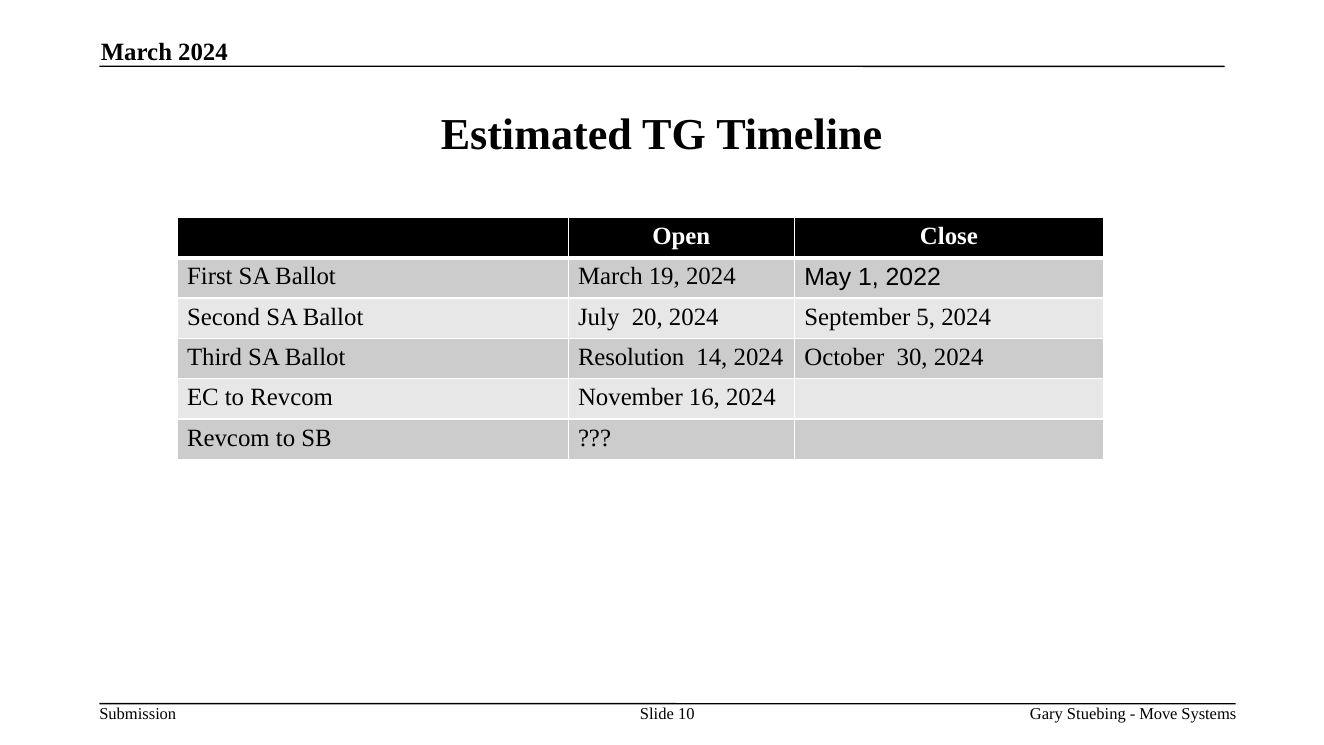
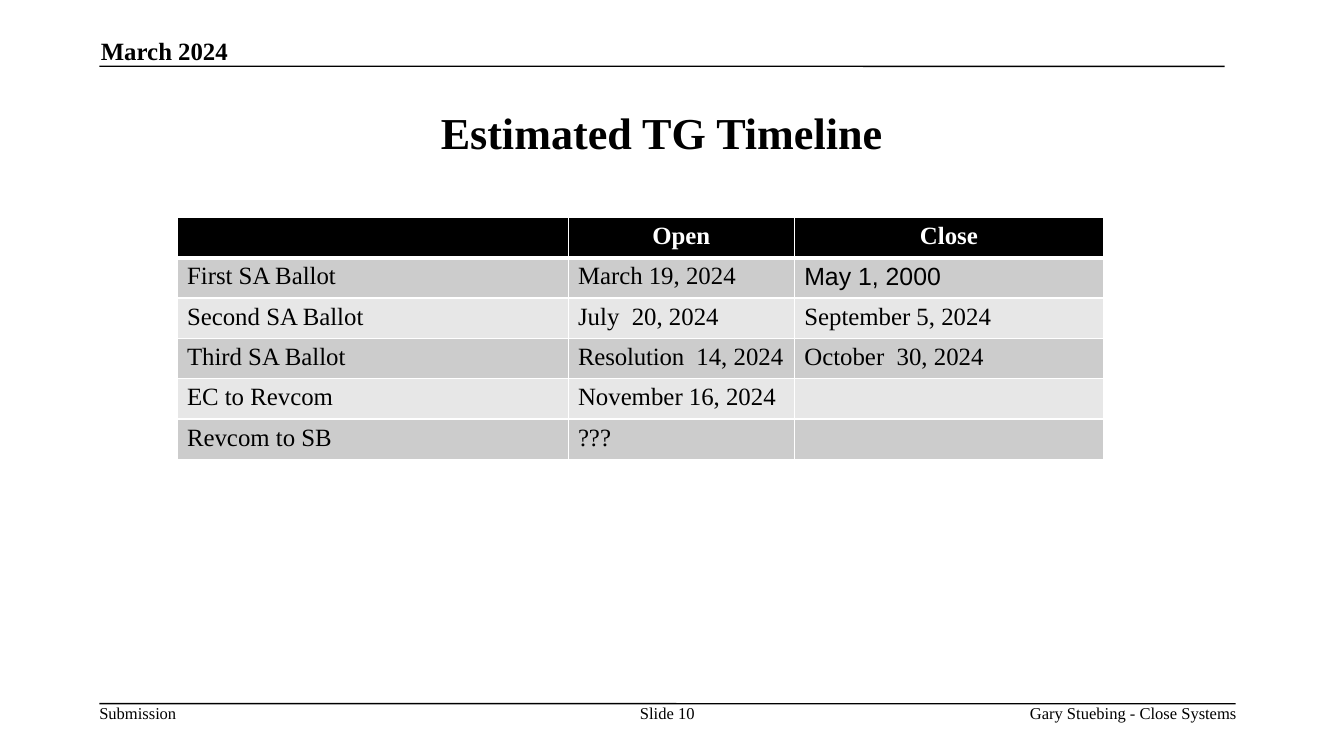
2022: 2022 -> 2000
Move at (1158, 714): Move -> Close
